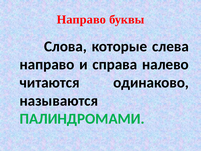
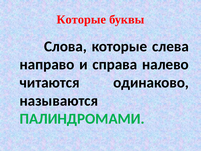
Направо at (81, 19): Направо -> Которые
